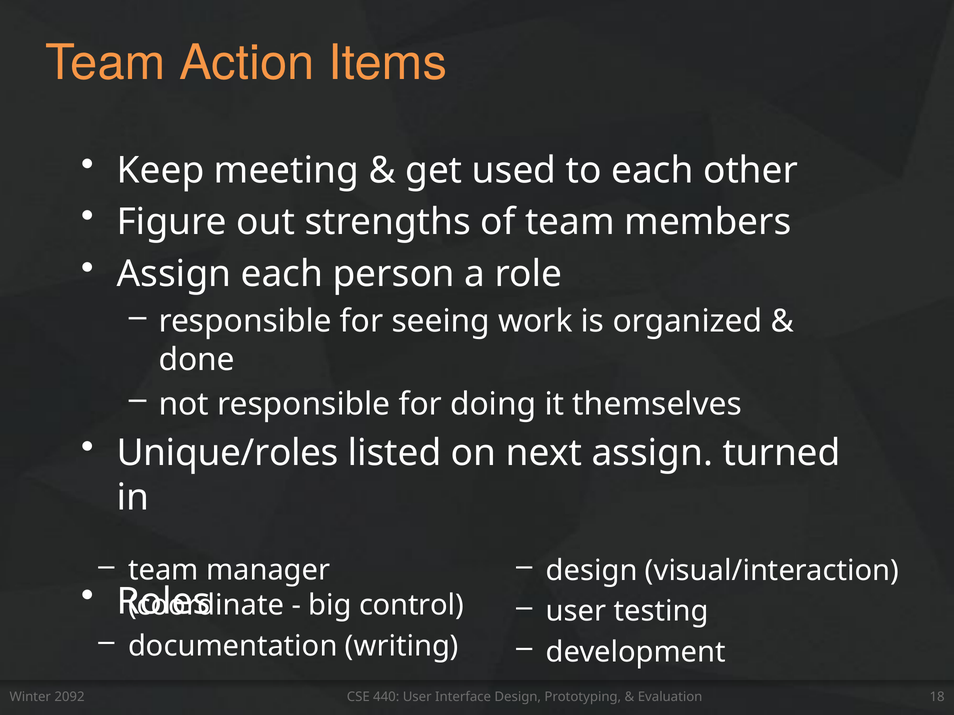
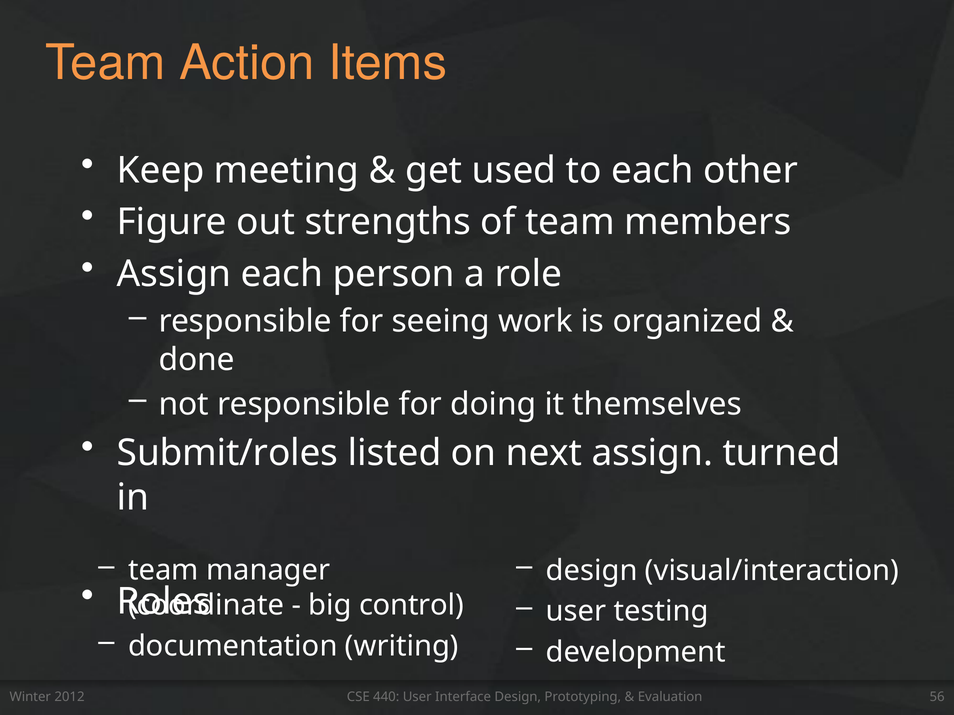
Unique/roles: Unique/roles -> Submit/roles
2092: 2092 -> 2012
18: 18 -> 56
